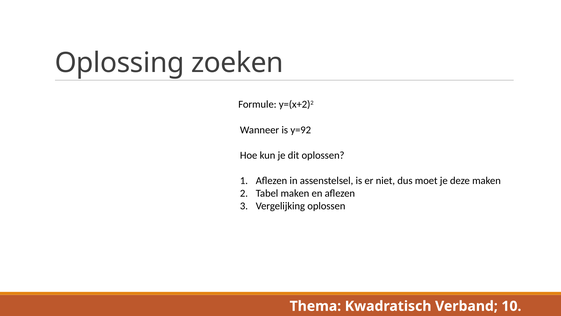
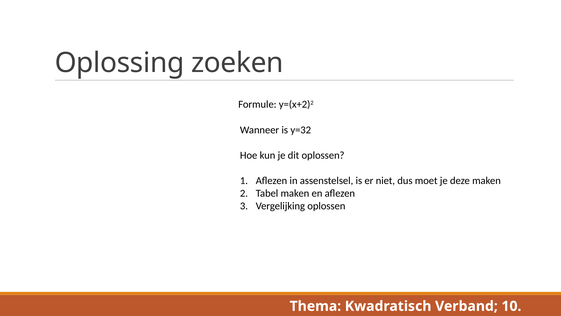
y=92: y=92 -> y=32
